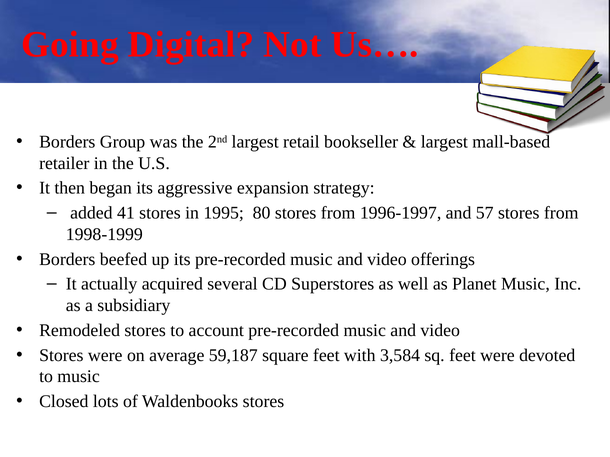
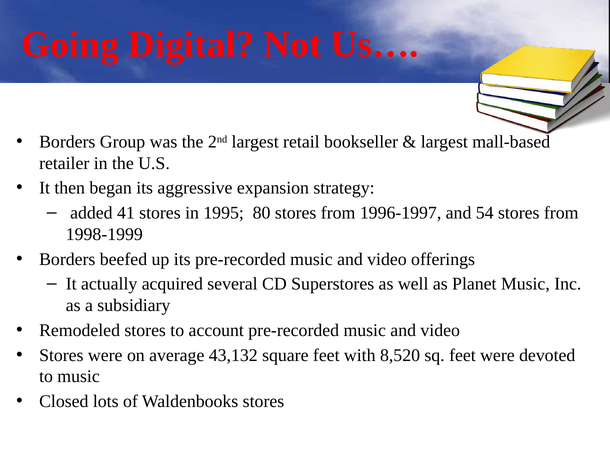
57: 57 -> 54
59,187: 59,187 -> 43,132
3,584: 3,584 -> 8,520
